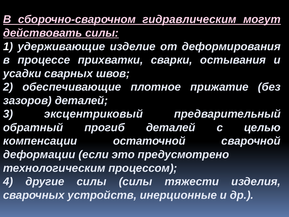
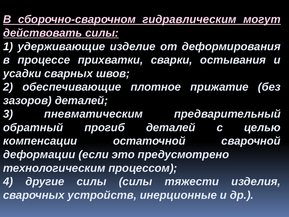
эксцентриковый: эксцентриковый -> пневматическим
